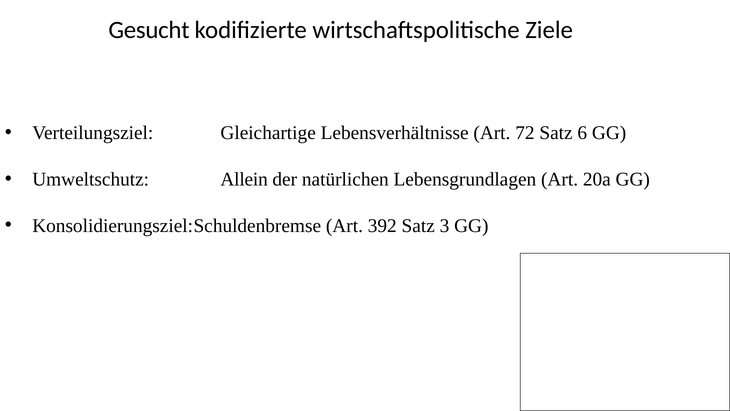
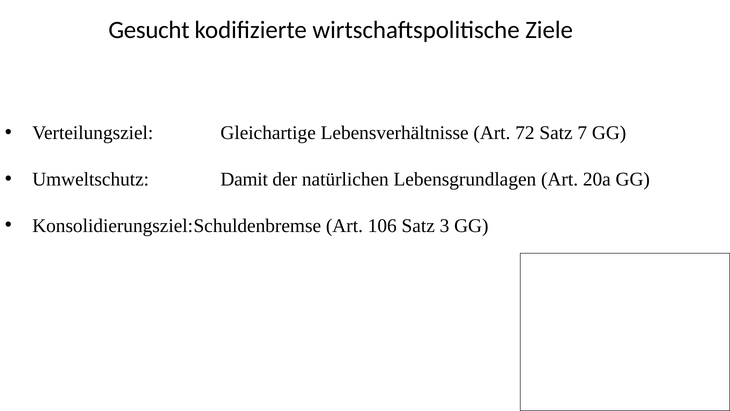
6: 6 -> 7
Allein: Allein -> Damit
392: 392 -> 106
